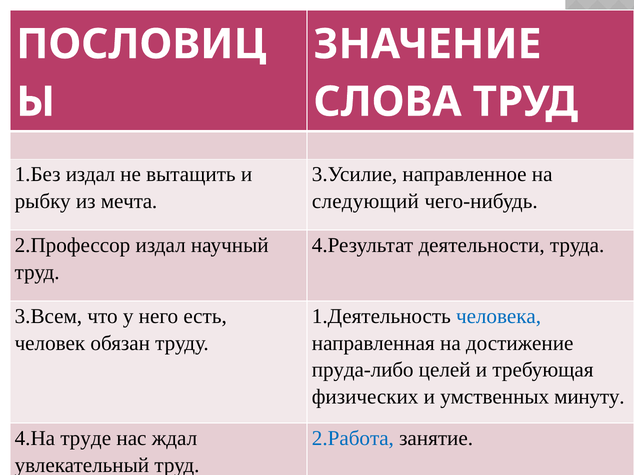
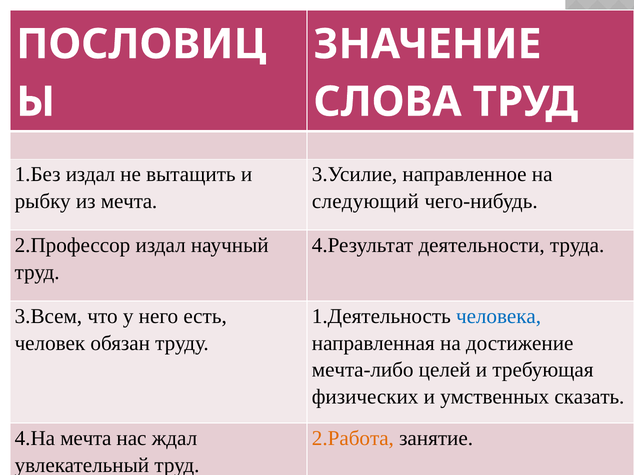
пруда-либо: пруда-либо -> мечта-либо
минуту: минуту -> сказать
4.На труде: труде -> мечта
2.Работа colour: blue -> orange
